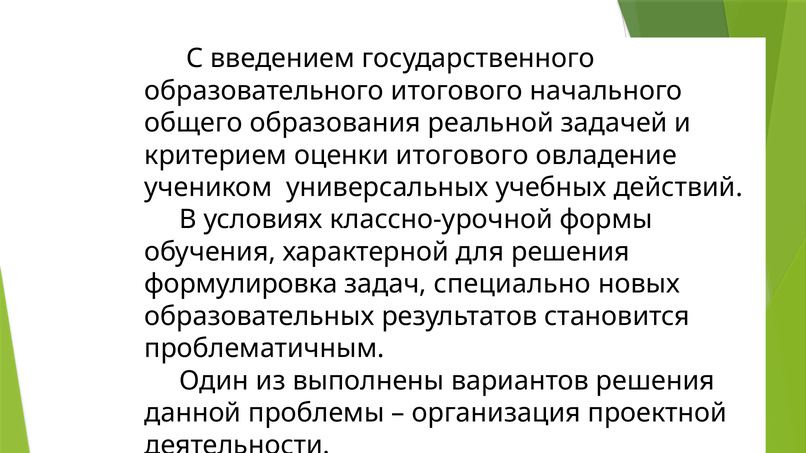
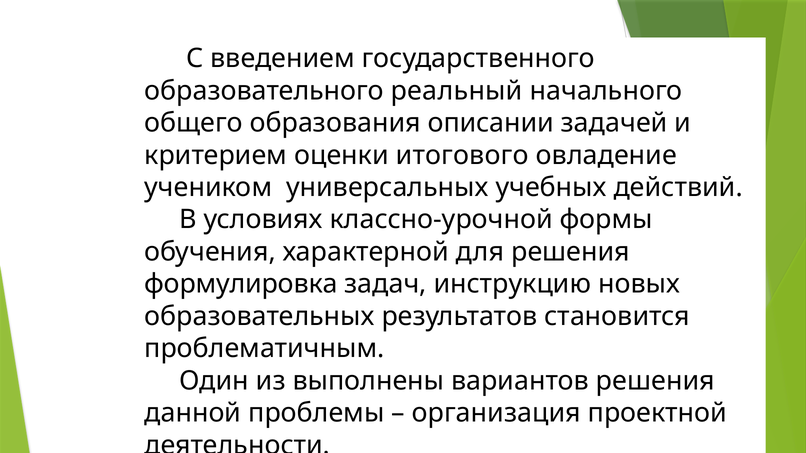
образовательного итогового: итогового -> реальный
реальной: реальной -> описании
специально: специально -> инструкцию
